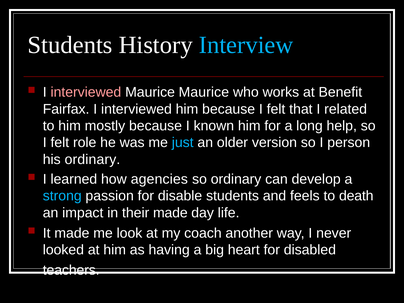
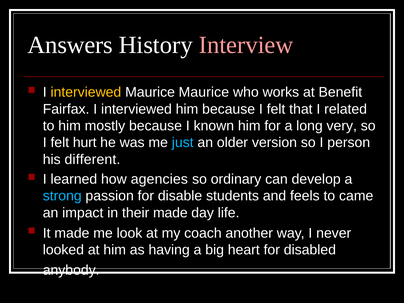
Students at (70, 45): Students -> Answers
Interview colour: light blue -> pink
interviewed at (86, 92) colour: pink -> yellow
help: help -> very
role: role -> hurt
his ordinary: ordinary -> different
death: death -> came
teachers: teachers -> anybody
